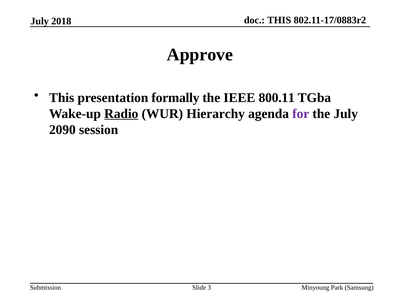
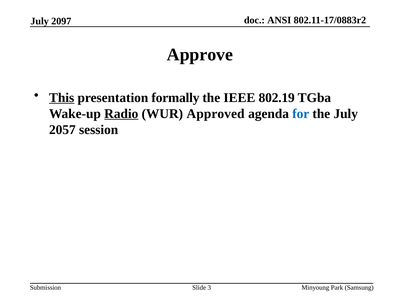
THIS at (279, 20): THIS -> ANSI
2018: 2018 -> 2097
This at (62, 98) underline: none -> present
800.11: 800.11 -> 802.19
Hierarchy: Hierarchy -> Approved
for colour: purple -> blue
2090: 2090 -> 2057
